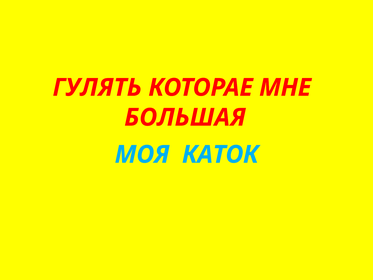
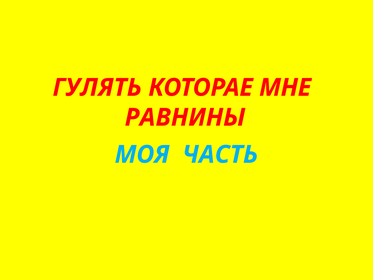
БОЛЬШАЯ: БОЛЬШАЯ -> РАВНИНЫ
КАТОК: КАТОК -> ЧАСТЬ
